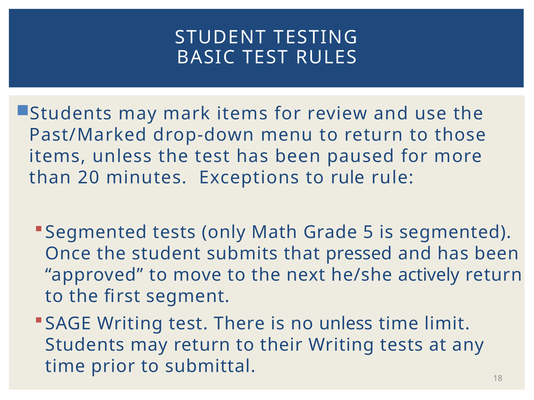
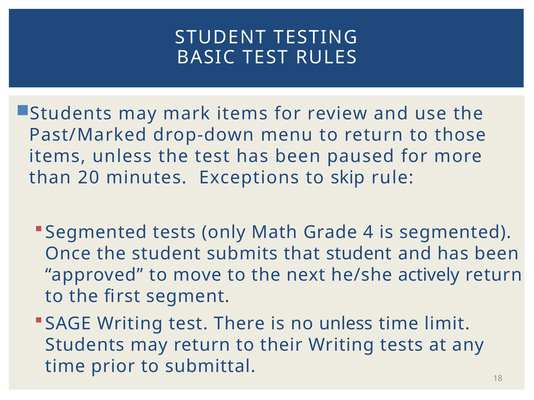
to rule: rule -> skip
5: 5 -> 4
that pressed: pressed -> student
